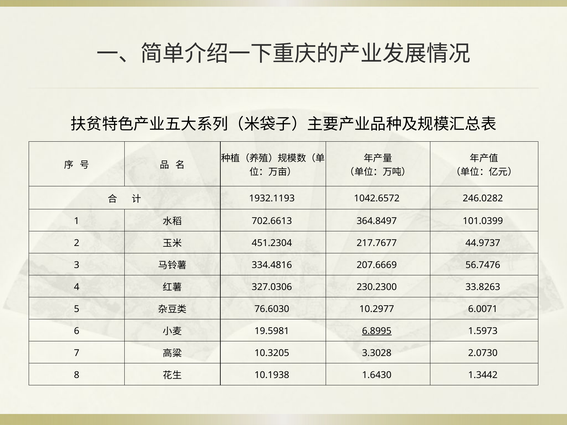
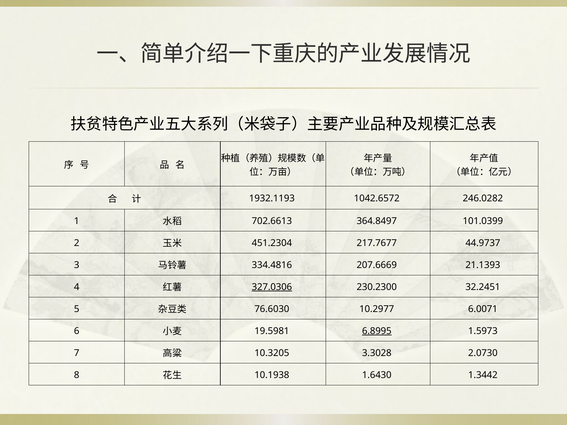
56.7476: 56.7476 -> 21.1393
327.0306 underline: none -> present
33.8263: 33.8263 -> 32.2451
